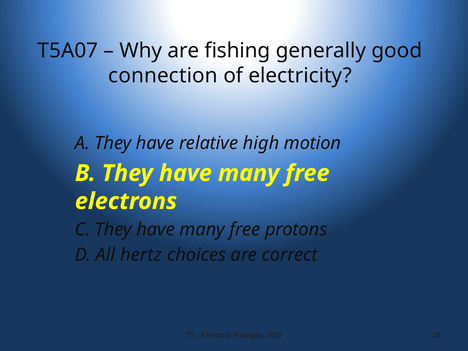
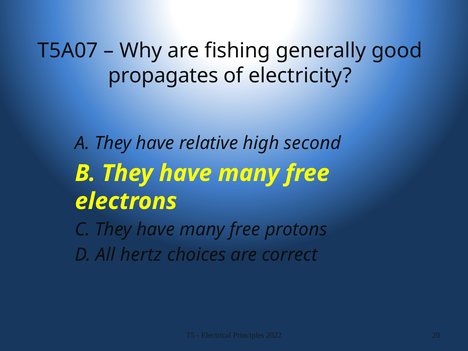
connection: connection -> propagates
motion: motion -> second
